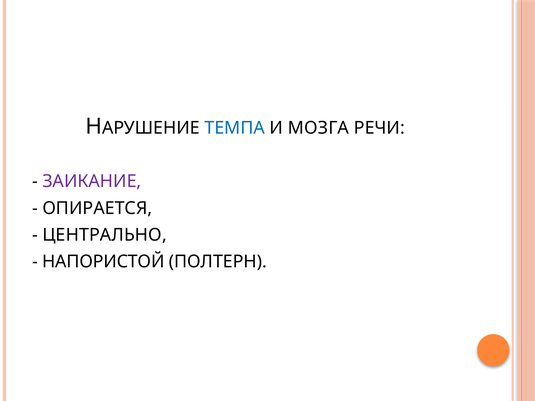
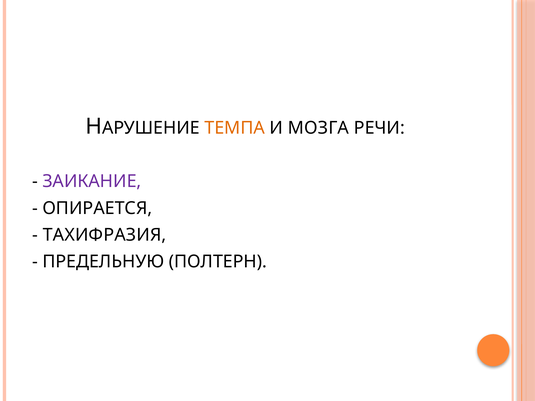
ТЕМПА colour: blue -> orange
ЦЕНТРАЛЬНО: ЦЕНТРАЛЬНО -> ТАХИФРАЗИЯ
НАПОРИСТОЙ: НАПОРИСТОЙ -> ПРЕДЕЛЬНУЮ
